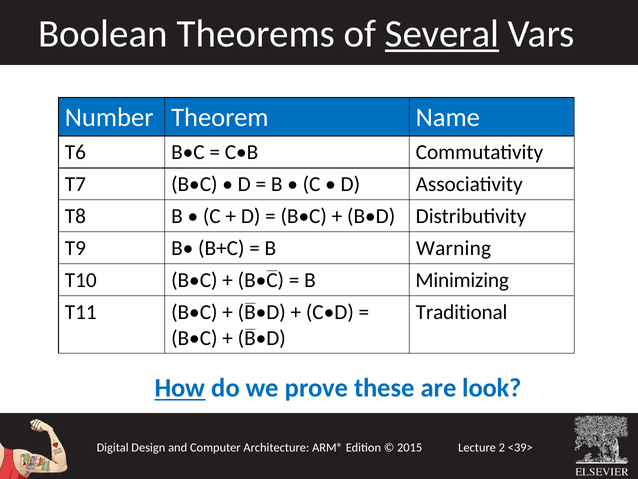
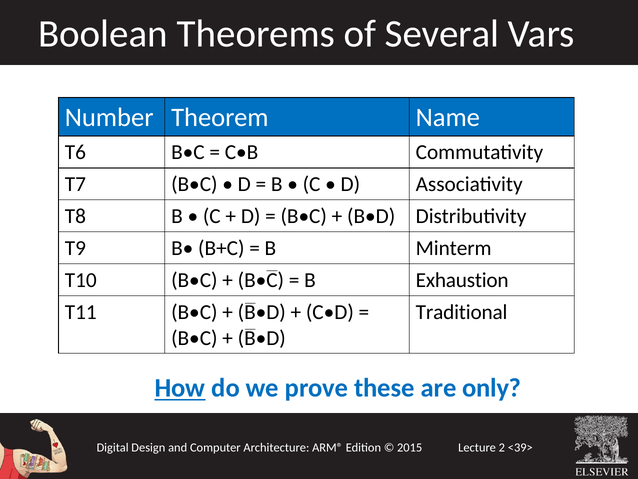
Several underline: present -> none
Warning: Warning -> Minterm
Minimizing: Minimizing -> Exhaustion
look: look -> only
